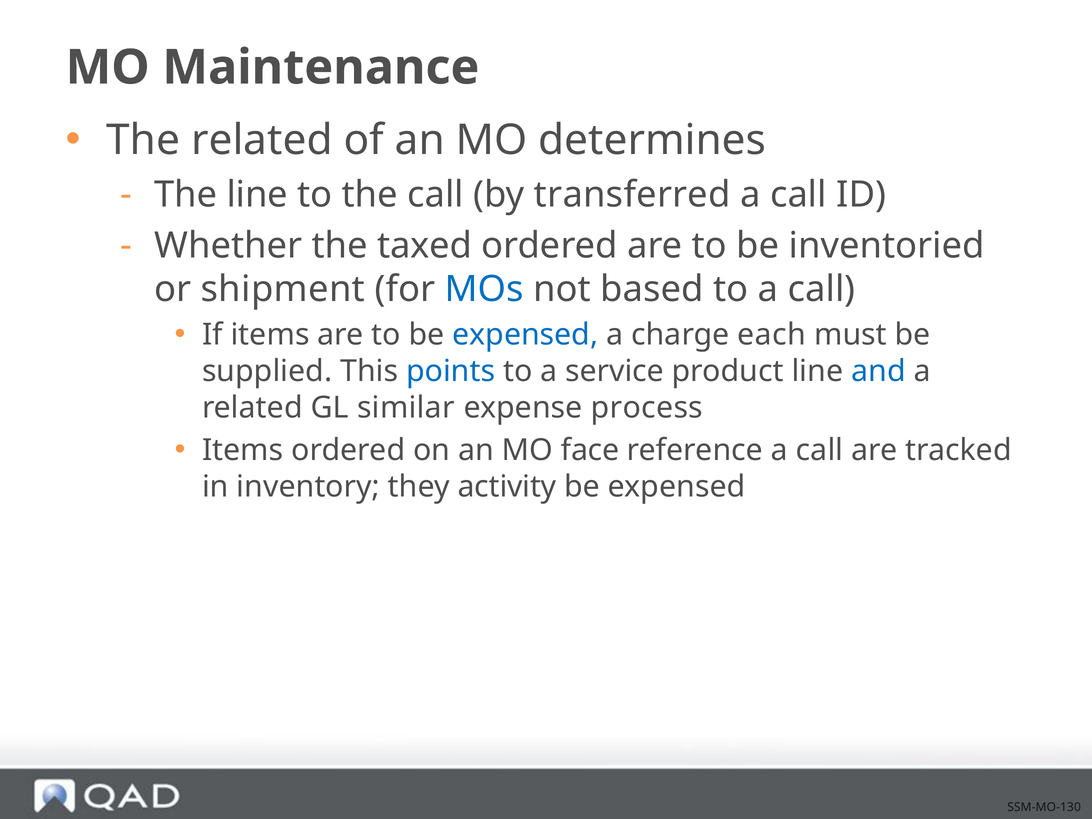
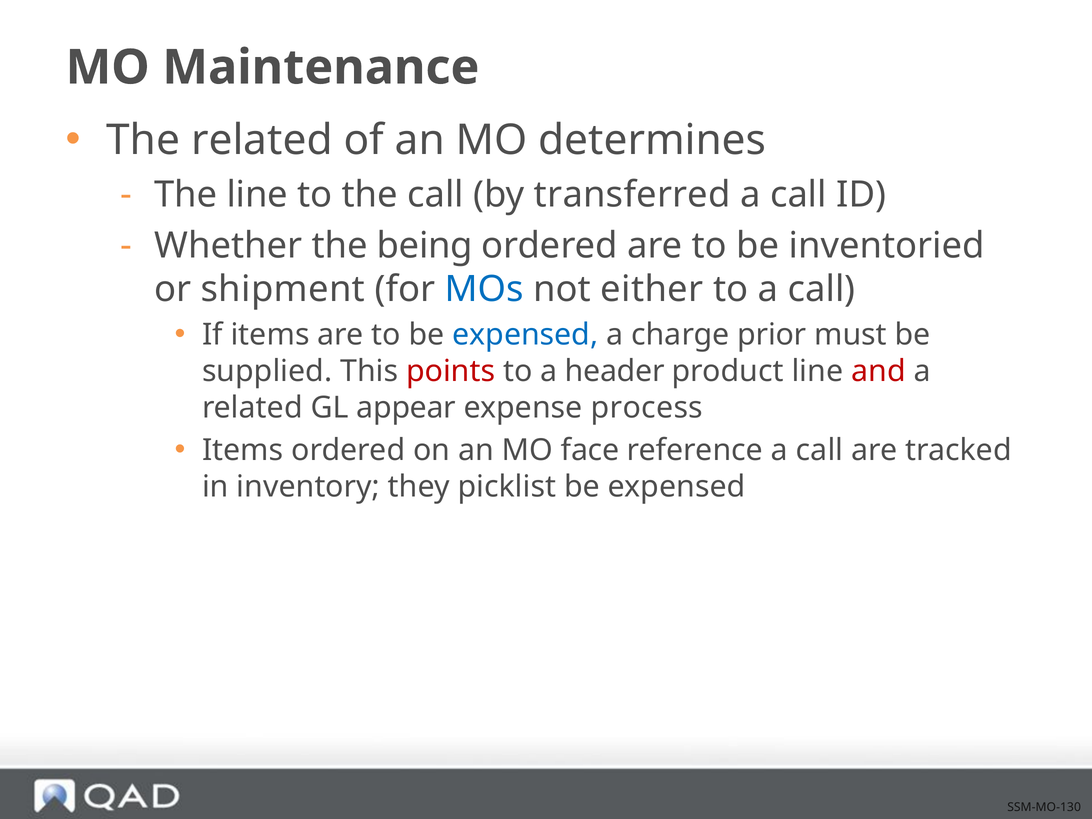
taxed: taxed -> being
based: based -> either
each: each -> prior
points colour: blue -> red
service: service -> header
and colour: blue -> red
similar: similar -> appear
activity: activity -> picklist
